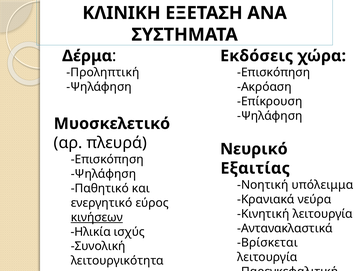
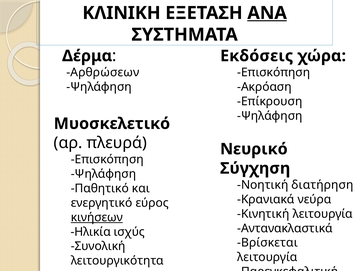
ΑΝΑ underline: none -> present
Προληπτική: Προληπτική -> Αρθρώσεων
Εξαιτίας: Εξαιτίας -> Σύγχηση
υπόλειμμα: υπόλειμμα -> διατήρηση
